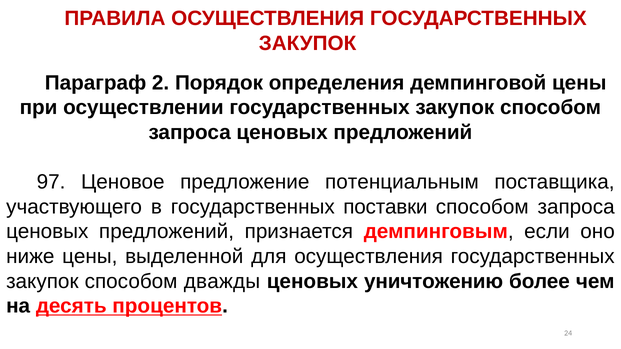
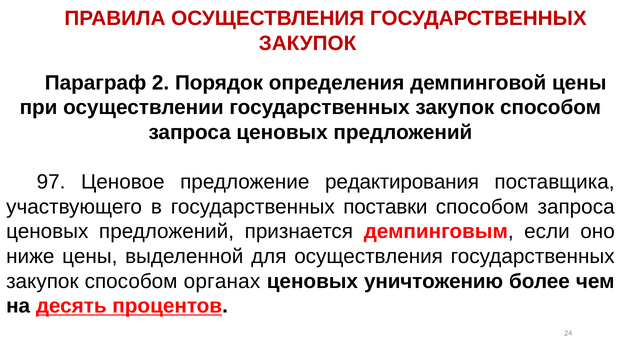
потенциальным: потенциальным -> редактирования
дважды: дважды -> органах
